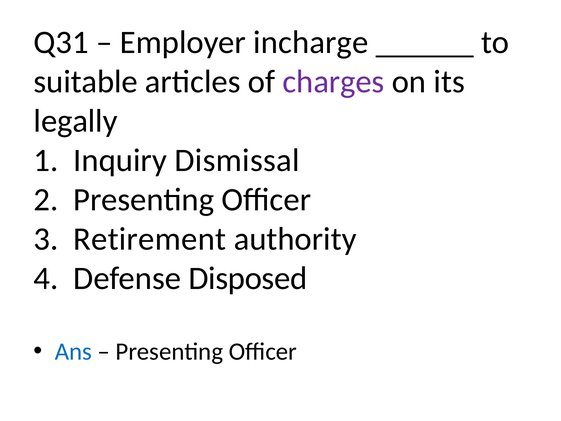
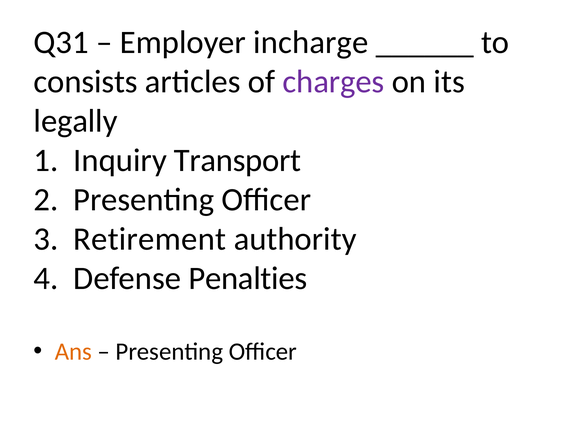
suitable: suitable -> consists
Dismissal: Dismissal -> Transport
Disposed: Disposed -> Penalties
Ans colour: blue -> orange
